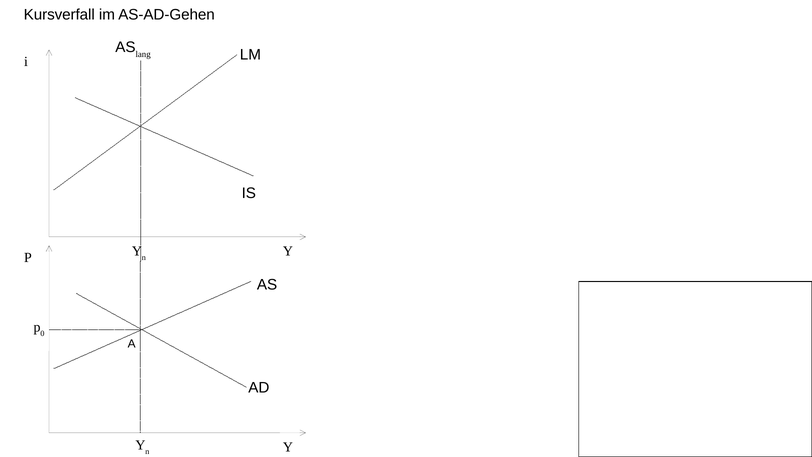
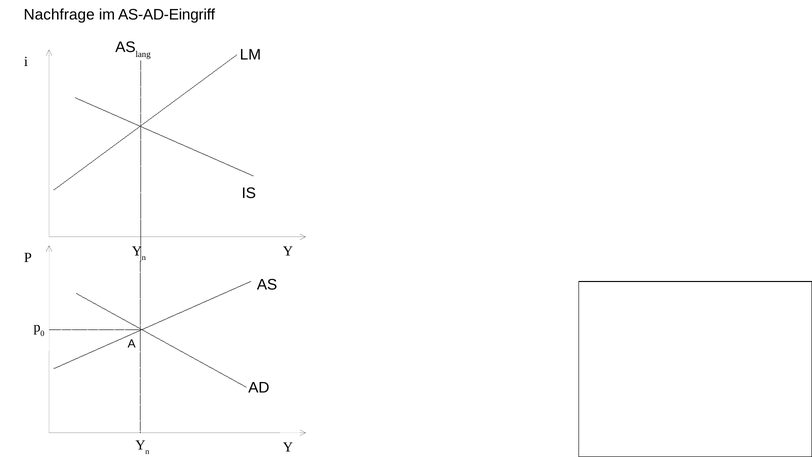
Kursverfall: Kursverfall -> Nachfrage
AS-AD-Gehen: AS-AD-Gehen -> AS-AD-Eingriff
